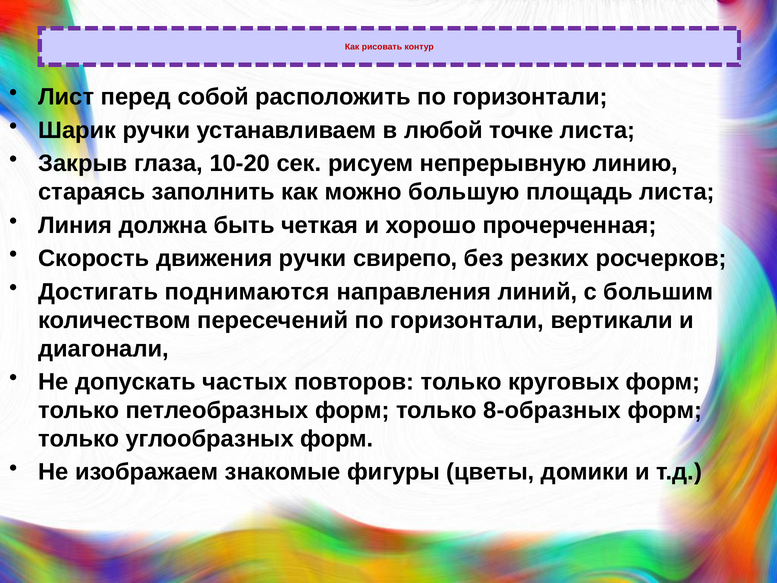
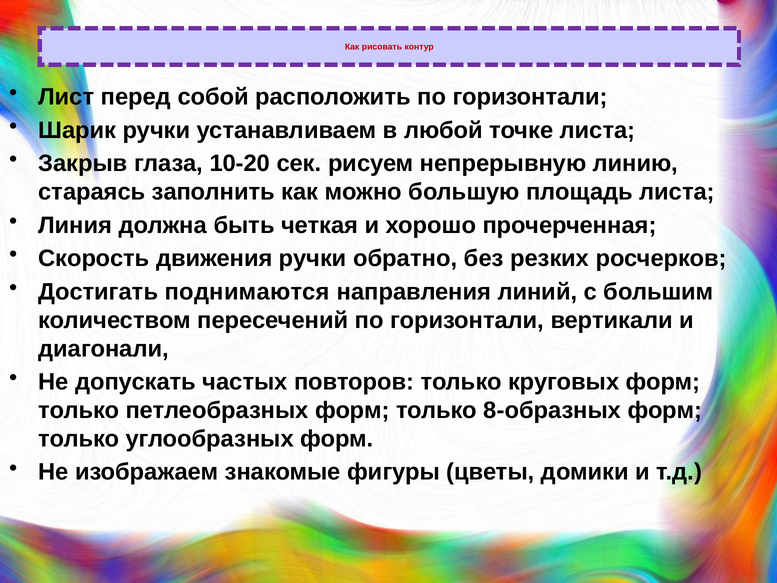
свирепо: свирепо -> обратно
